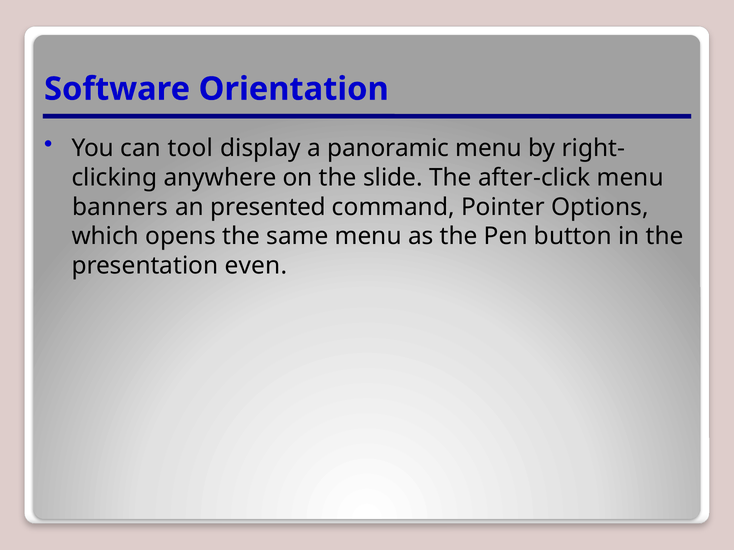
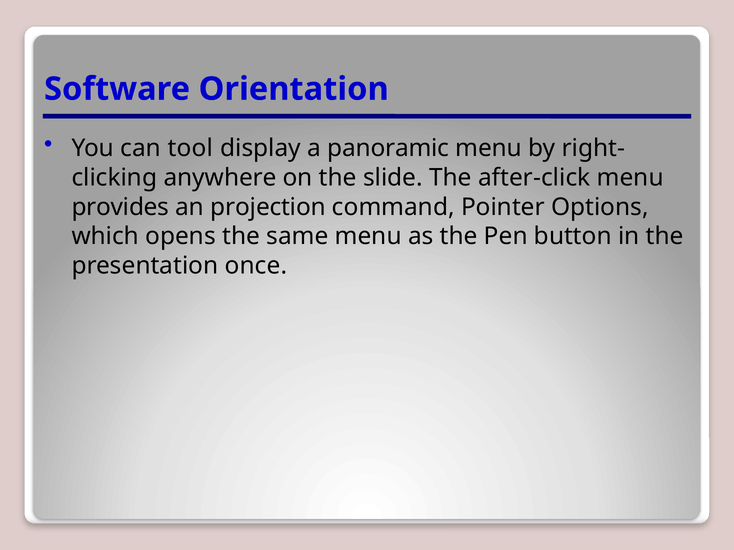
banners: banners -> provides
presented: presented -> projection
even: even -> once
